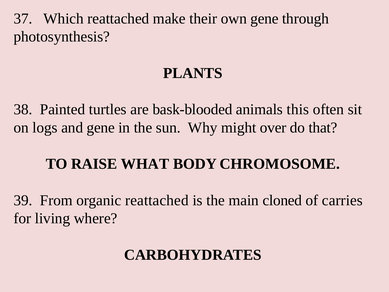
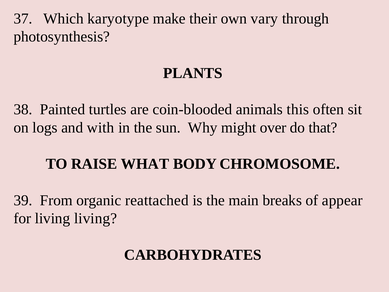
Which reattached: reattached -> karyotype
own gene: gene -> vary
bask-blooded: bask-blooded -> coin-blooded
and gene: gene -> with
cloned: cloned -> breaks
carries: carries -> appear
living where: where -> living
